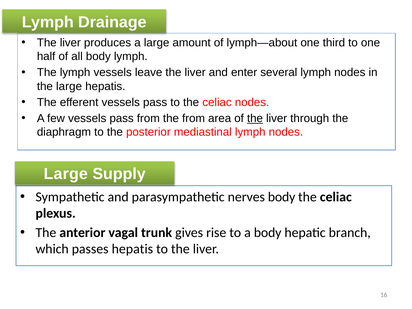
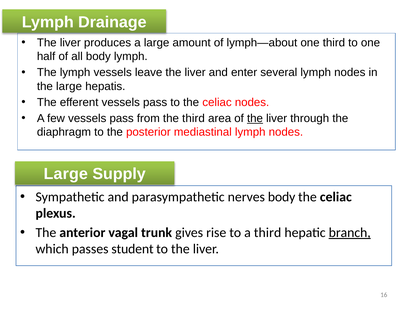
the from: from -> third
a body: body -> third
branch underline: none -> present
passes hepatis: hepatis -> student
